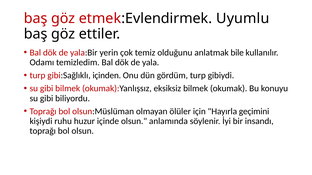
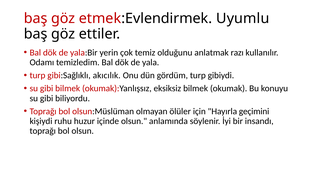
bile: bile -> razı
içinden: içinden -> akıcılık
